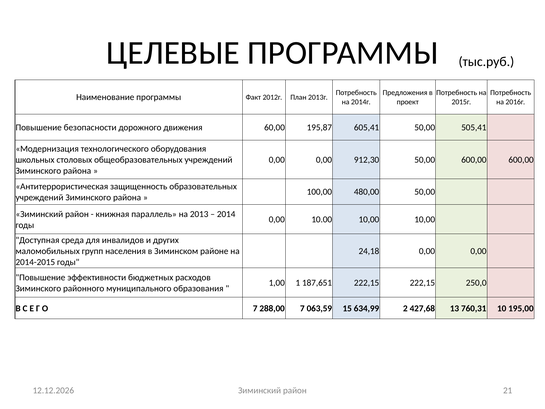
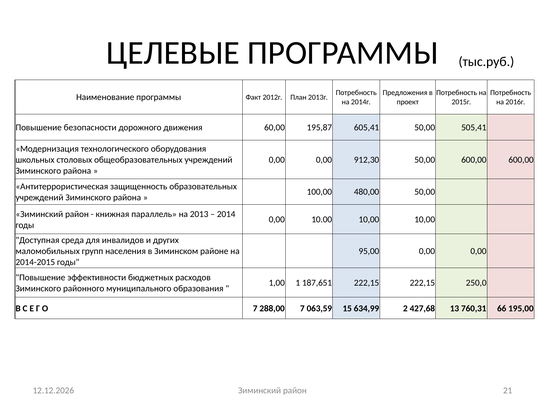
24,18: 24,18 -> 95,00
10: 10 -> 66
